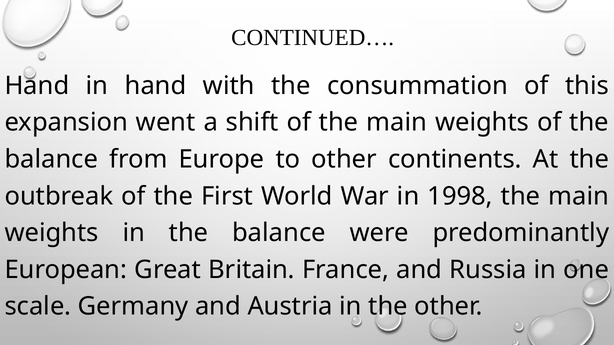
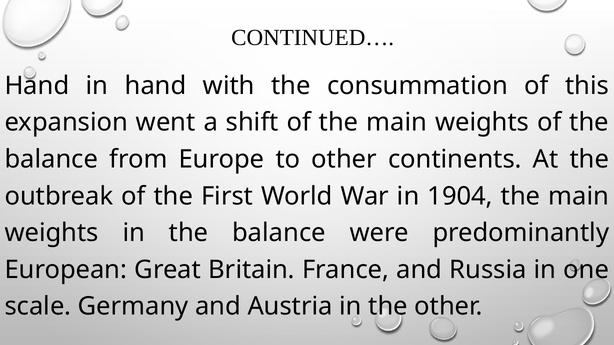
1998: 1998 -> 1904
